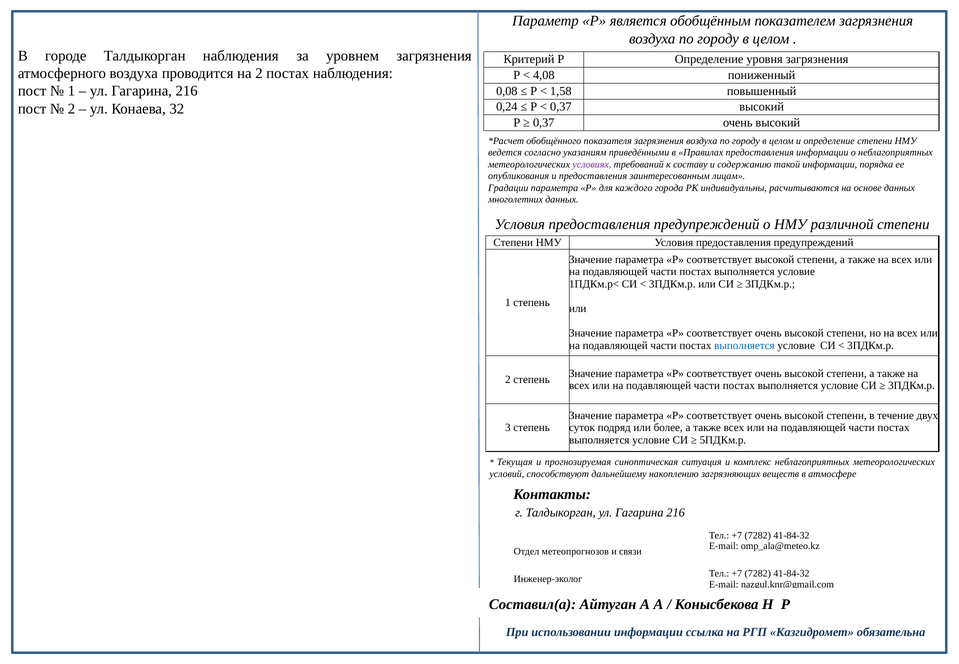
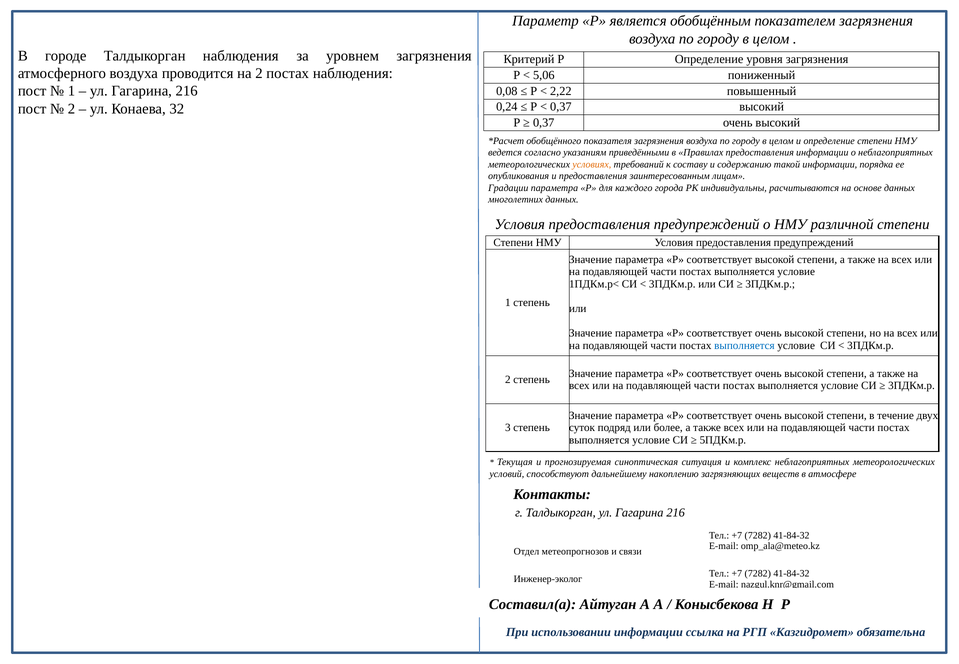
4,08: 4,08 -> 5,06
1,58: 1,58 -> 2,22
условиях colour: purple -> orange
